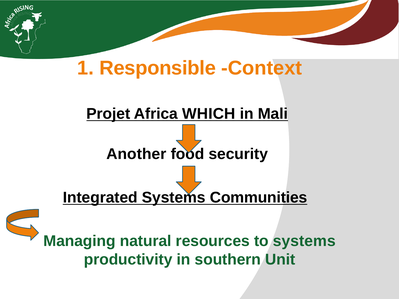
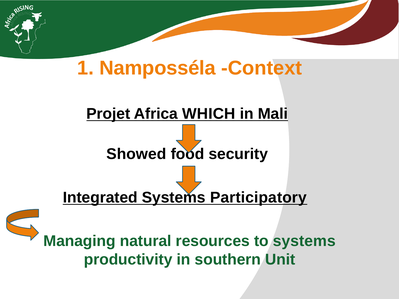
Responsible: Responsible -> Namposséla
Another: Another -> Showed
Communities: Communities -> Participatory
